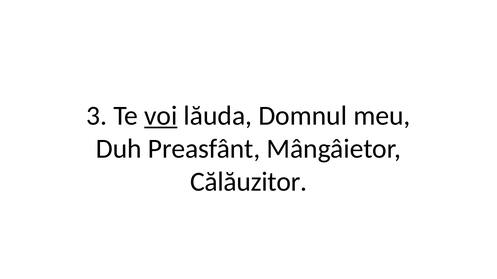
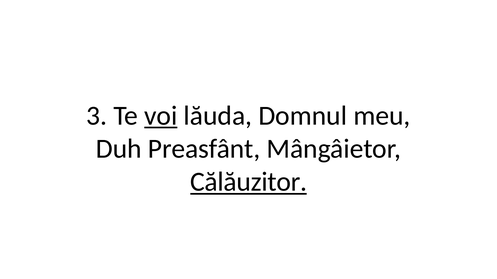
Călăuzitor underline: none -> present
